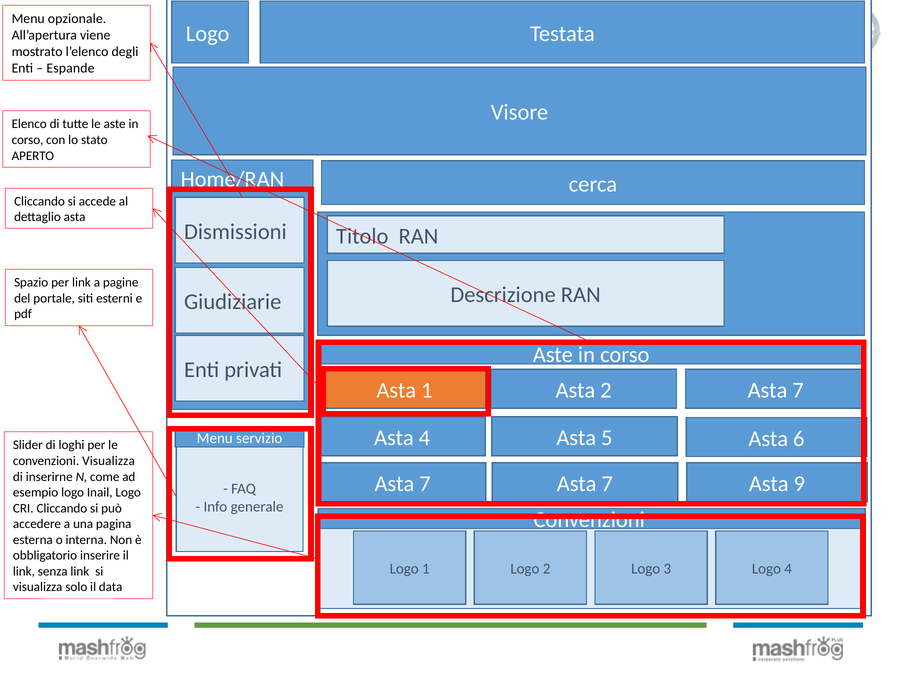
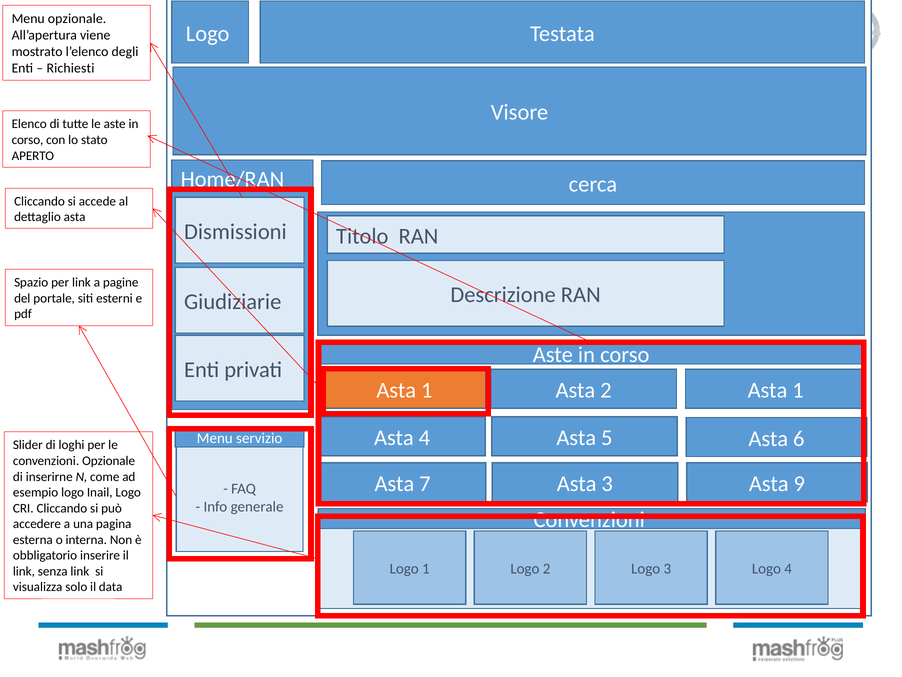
Espande: Espande -> Richiesti
2 Asta 7: 7 -> 1
convenzioni Visualizza: Visualizza -> Opzionale
7 Asta 7: 7 -> 3
